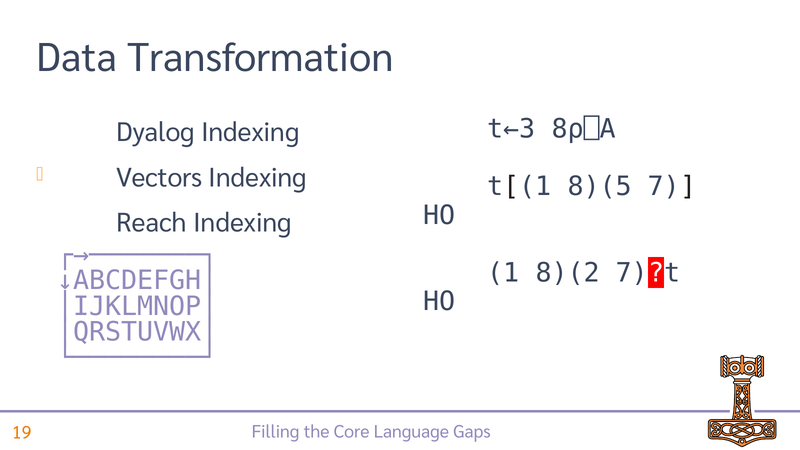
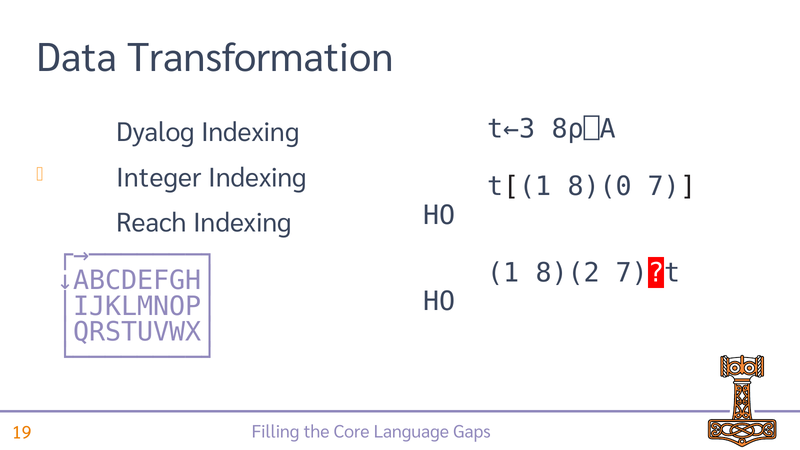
8)(5: 8)(5 -> 8)(0
Vectors: Vectors -> Integer
